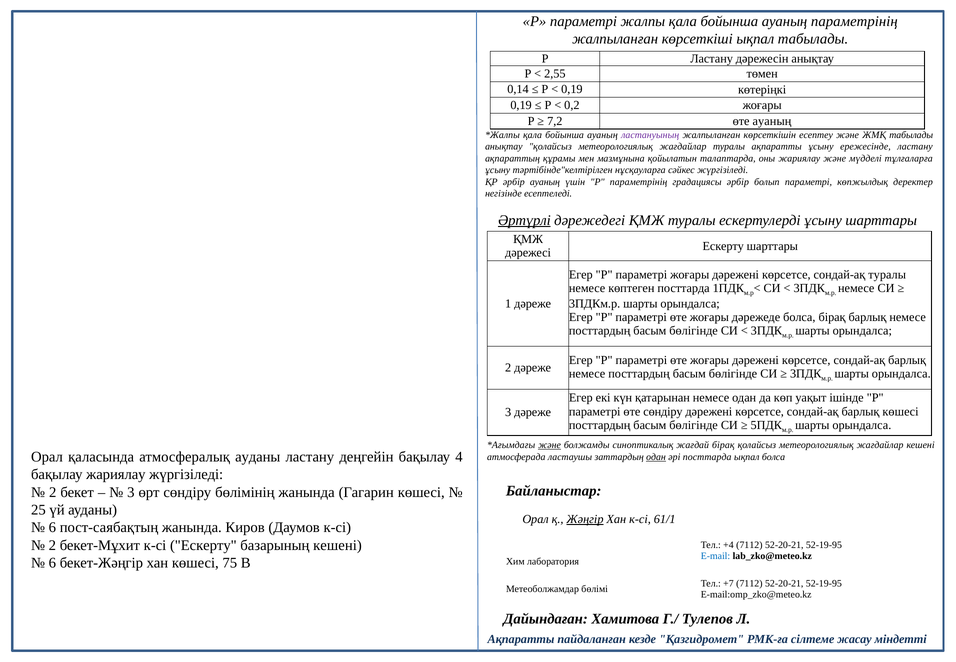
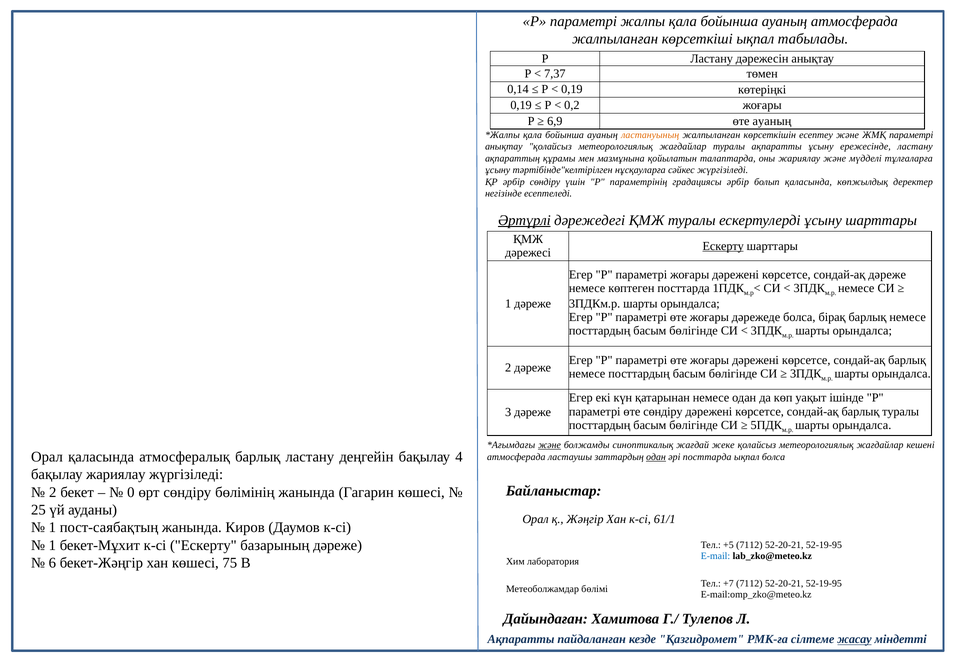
ауаның параметрінің: параметрінің -> атмосферада
2,55: 2,55 -> 7,37
7,2: 7,2 -> 6,9
ластануының colour: purple -> orange
ЖМҚ табылады: табылады -> параметрі
әрбір ауаның: ауаның -> сөндіру
болып параметрі: параметрі -> қаласында
Ескерту at (723, 246) underline: none -> present
сондай-ақ туралы: туралы -> дәреже
барлық көшесі: көшесі -> туралы
жағдай бірақ: бірақ -> жеке
атмосфералық ауданы: ауданы -> барлық
3 at (131, 492): 3 -> 0
Жәңгір underline: present -> none
6 at (52, 527): 6 -> 1
2 at (52, 545): 2 -> 1
базарының кешені: кешені -> дәреже
+4: +4 -> +5
жасау underline: none -> present
